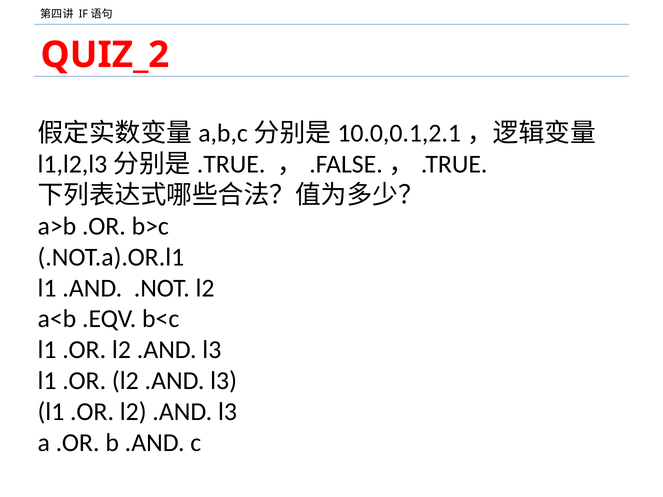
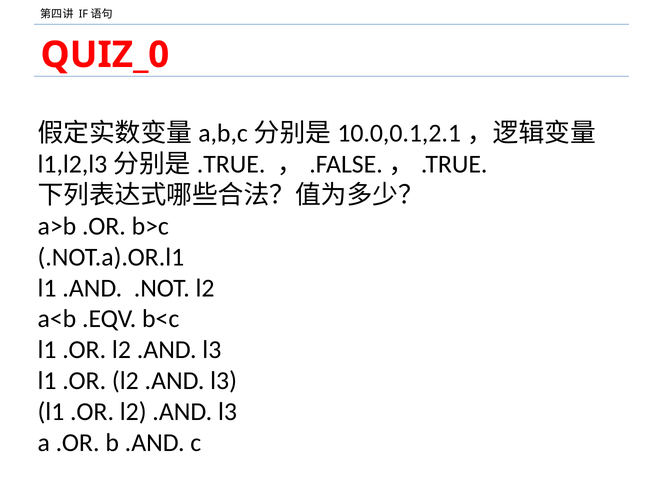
QUIZ_2: QUIZ_2 -> QUIZ_0
